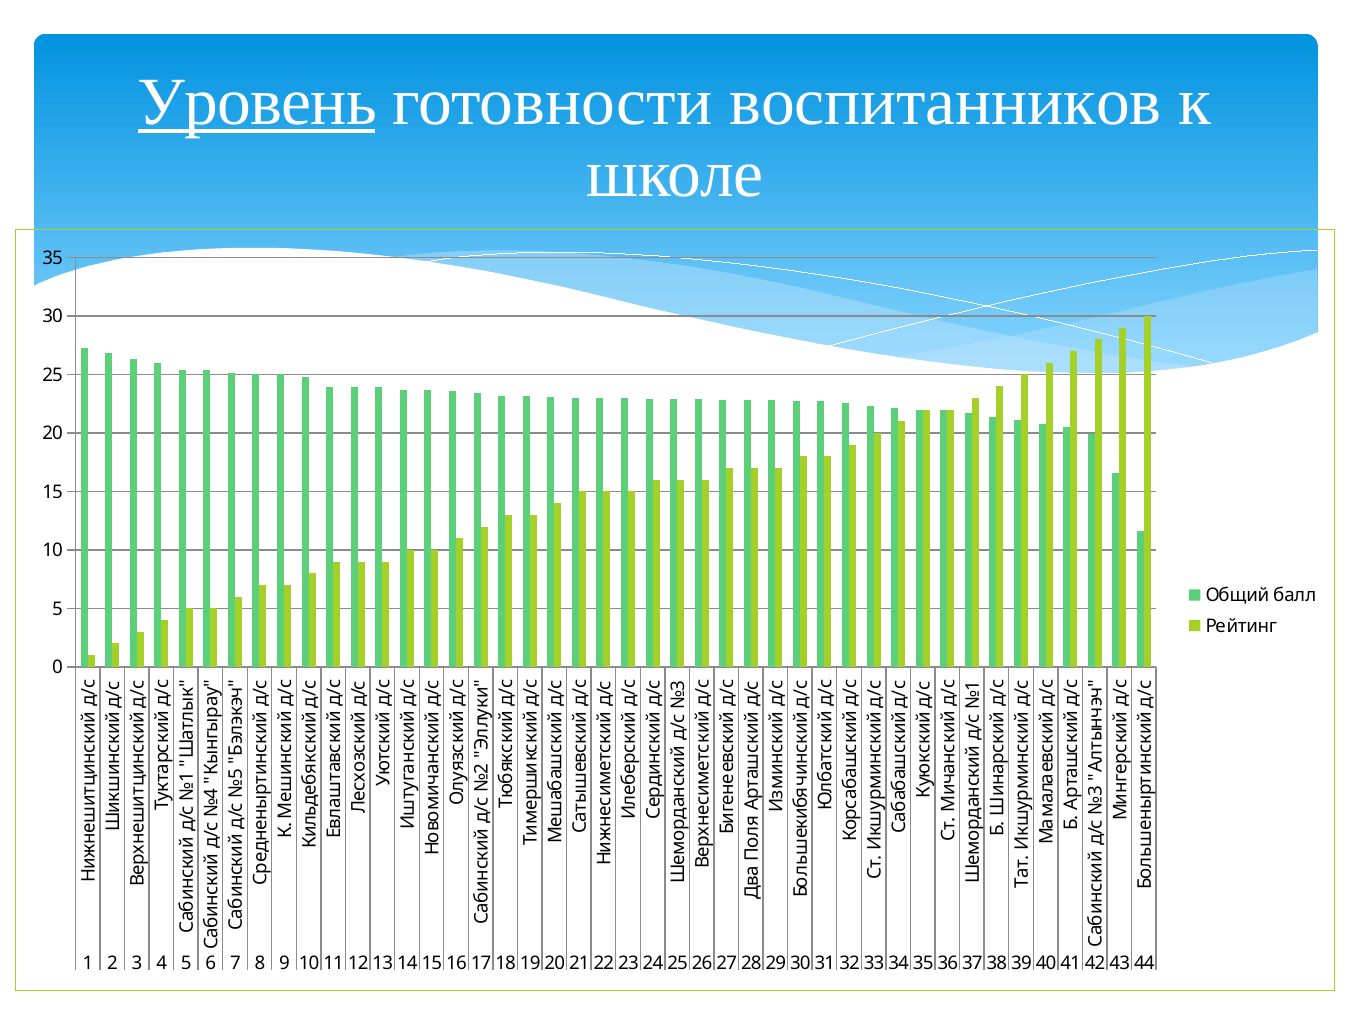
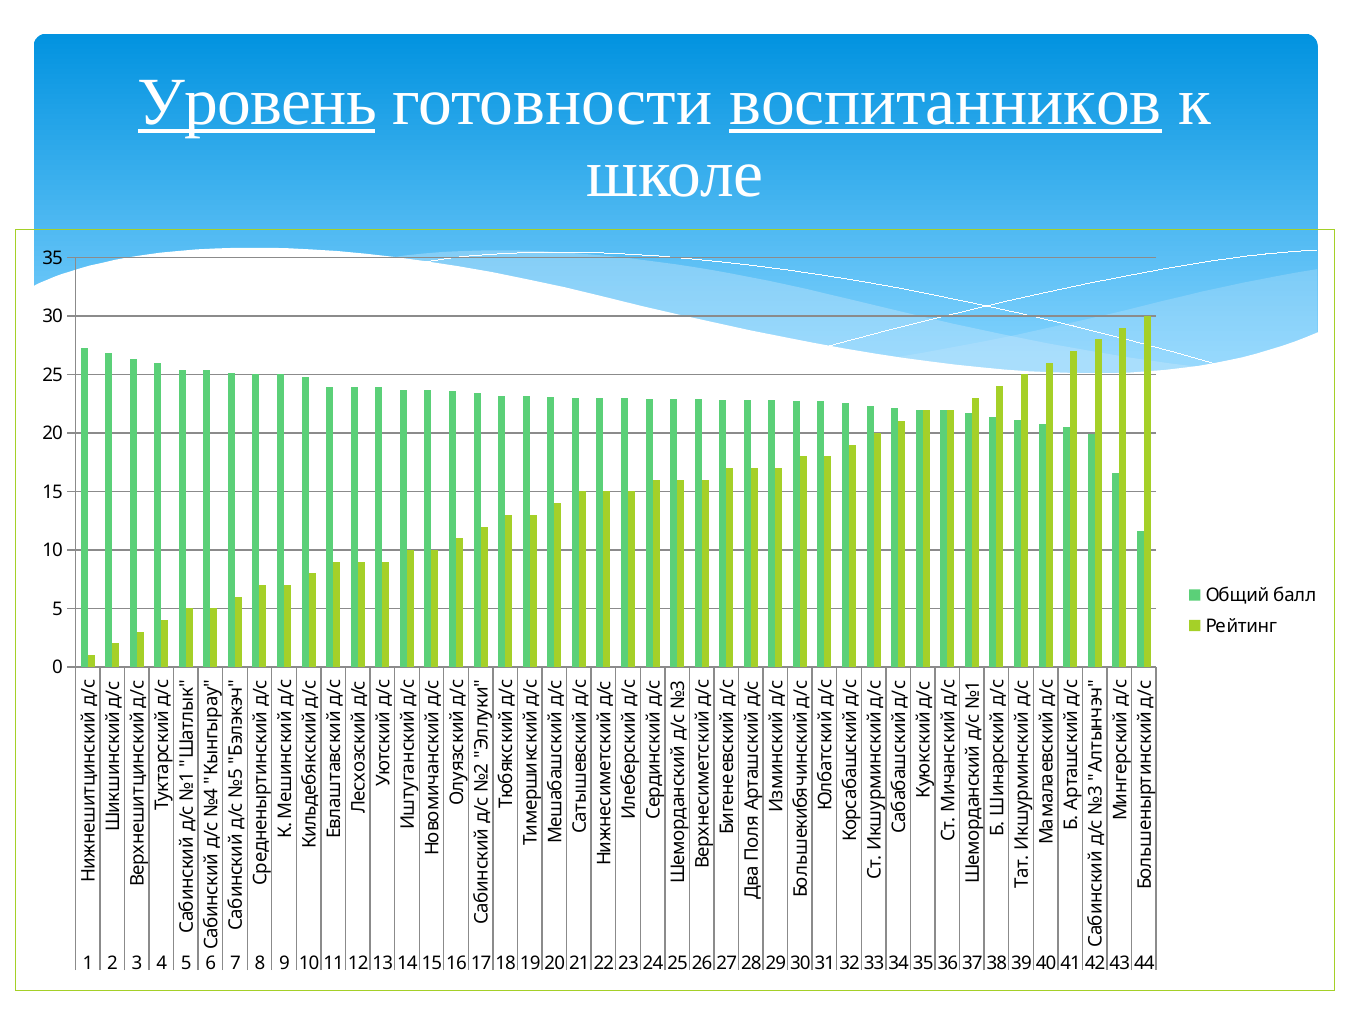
воспитанников underline: none -> present
